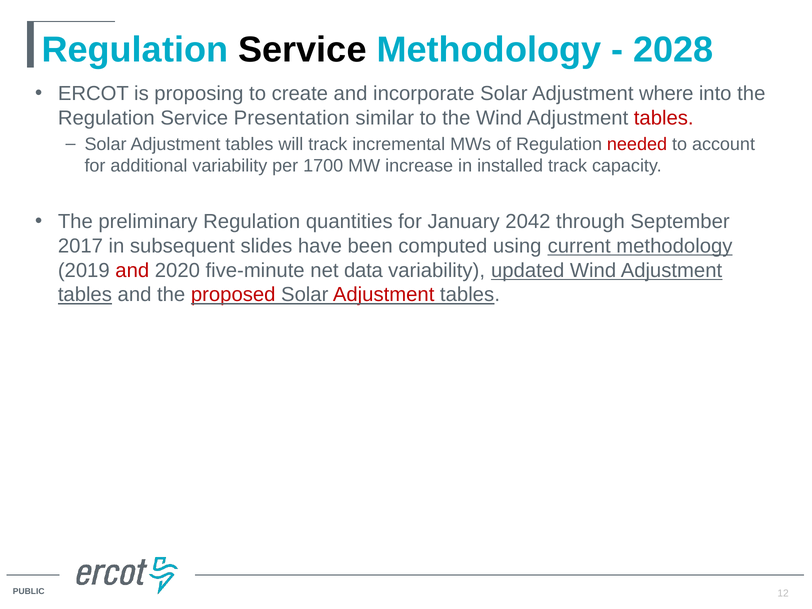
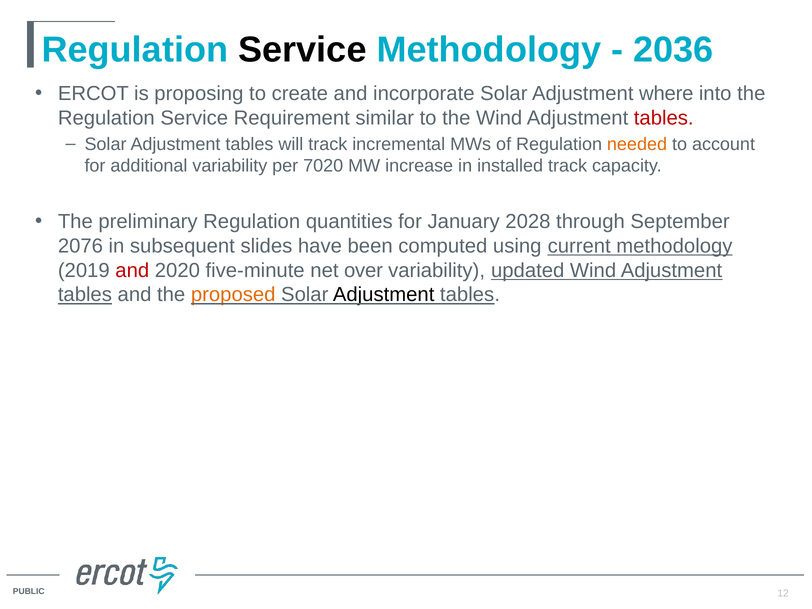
2028: 2028 -> 2036
Presentation: Presentation -> Requirement
needed colour: red -> orange
1700: 1700 -> 7020
2042: 2042 -> 2028
2017: 2017 -> 2076
data: data -> over
proposed colour: red -> orange
Adjustment at (384, 295) colour: red -> black
